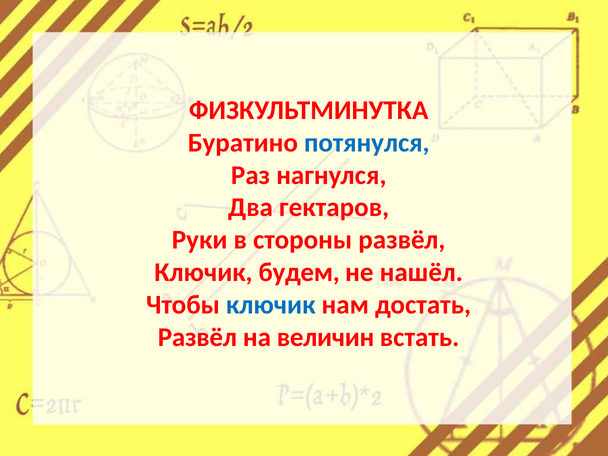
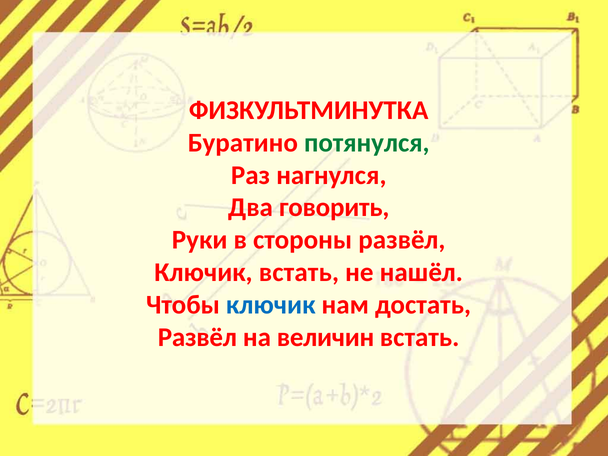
потянулся colour: blue -> green
гектаров: гектаров -> говорить
Ключик будем: будем -> встать
